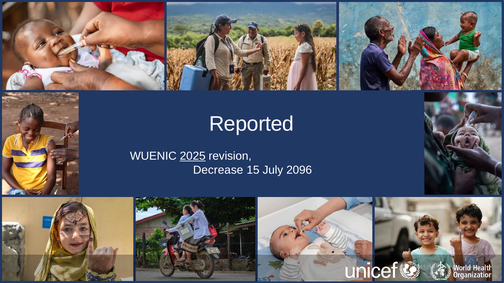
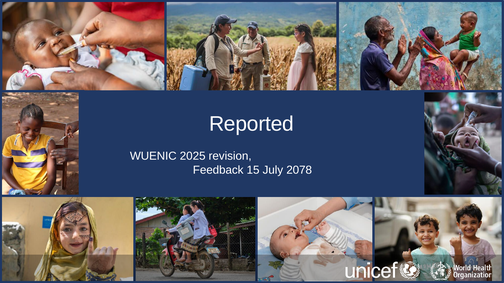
2025 underline: present -> none
Decrease: Decrease -> Feedback
2096: 2096 -> 2078
